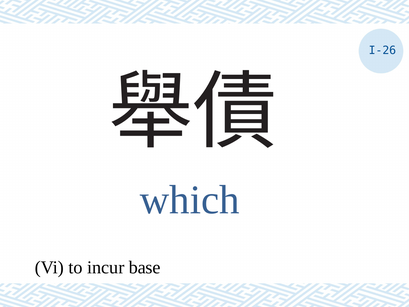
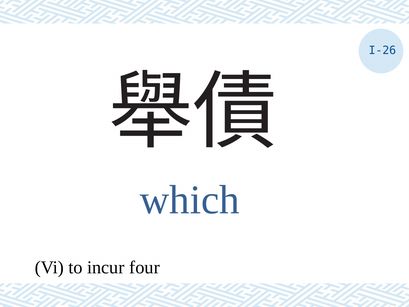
base: base -> four
